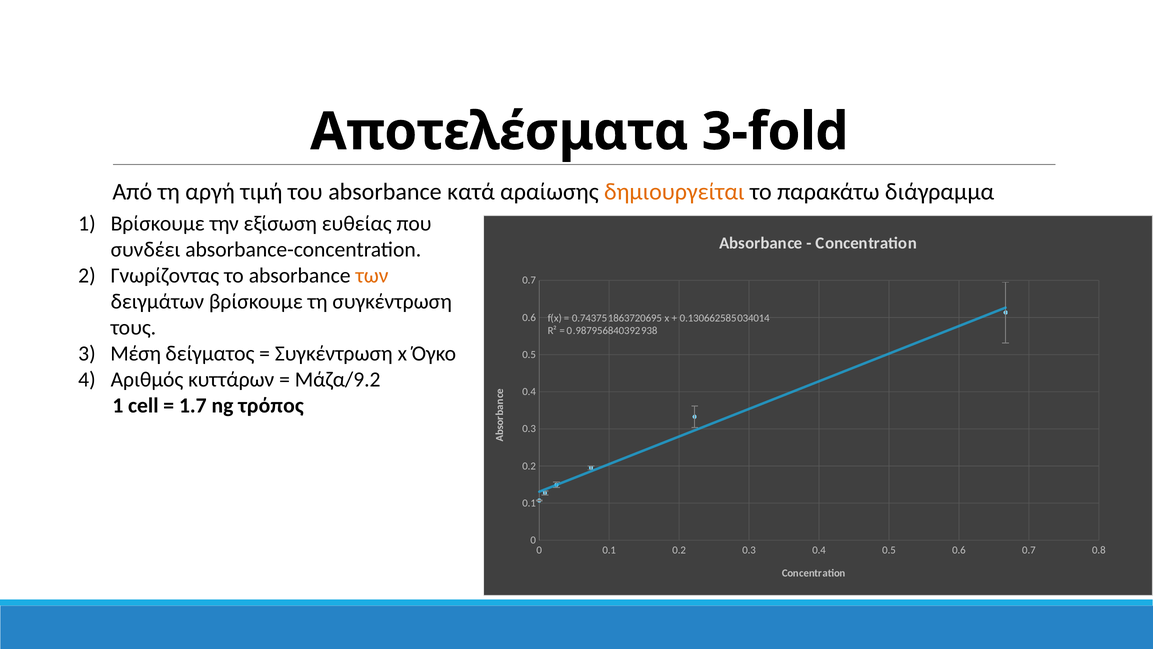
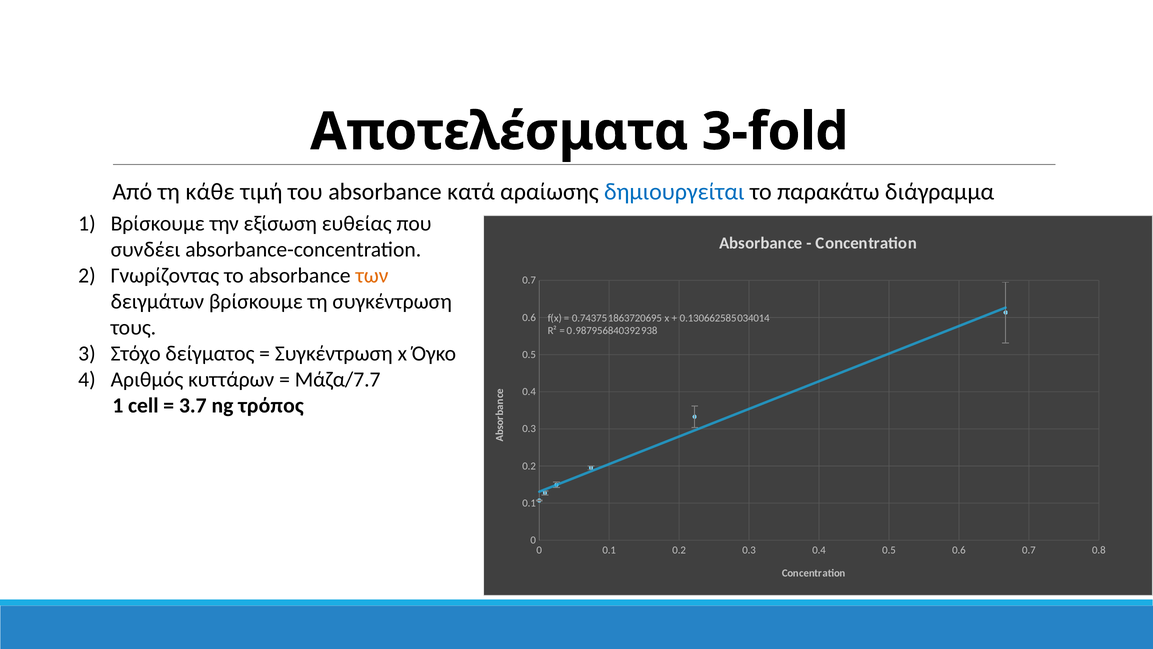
αργή: αργή -> κάθε
δημιουργείται colour: orange -> blue
Μέση: Μέση -> Στόχο
Μάζα/9.2: Μάζα/9.2 -> Μάζα/7.7
1.7: 1.7 -> 3.7
